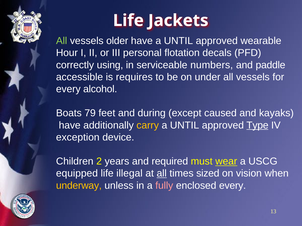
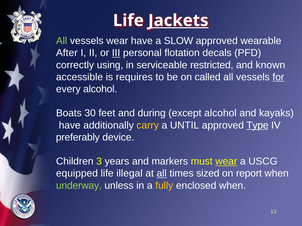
Jackets underline: none -> present
vessels older: older -> wear
have a UNTIL: UNTIL -> SLOW
Hour: Hour -> After
III underline: none -> present
numbers: numbers -> restricted
paddle: paddle -> known
under: under -> called
for underline: none -> present
79: 79 -> 30
except caused: caused -> alcohol
exception: exception -> preferably
2: 2 -> 3
required: required -> markers
vision: vision -> report
underway colour: yellow -> light green
fully colour: pink -> yellow
enclosed every: every -> when
